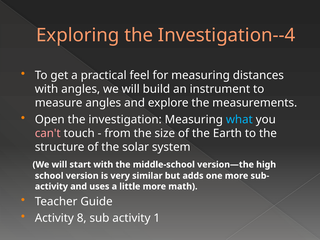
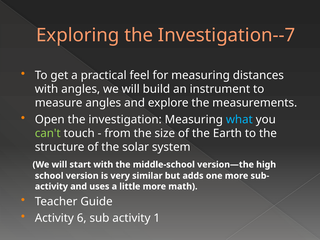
Investigation--4: Investigation--4 -> Investigation--7
can't colour: pink -> light green
8: 8 -> 6
